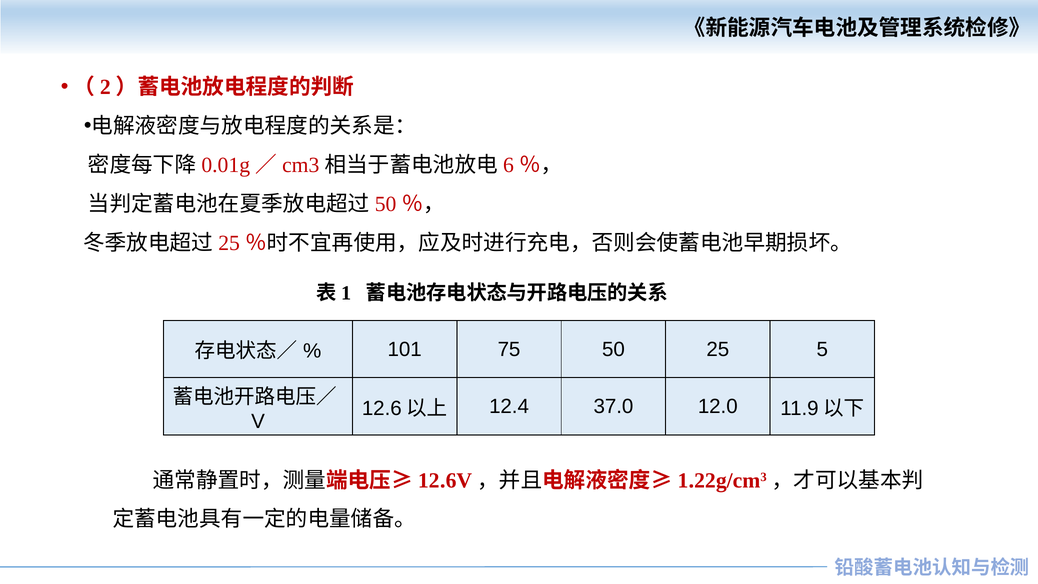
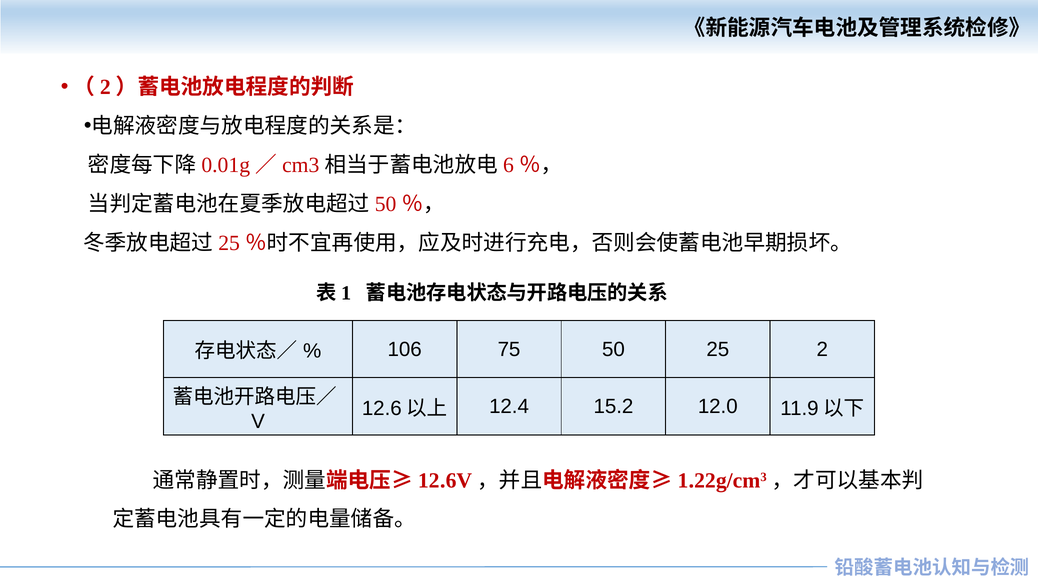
101: 101 -> 106
5: 5 -> 2
37.0: 37.0 -> 15.2
